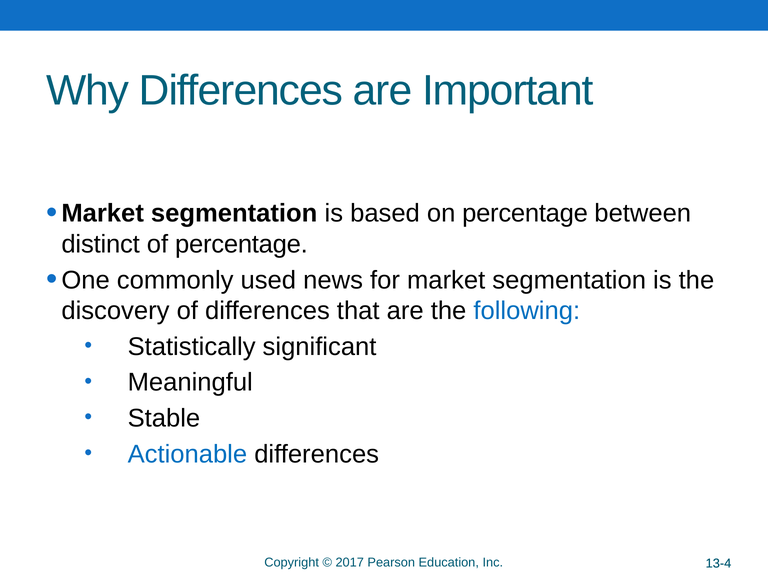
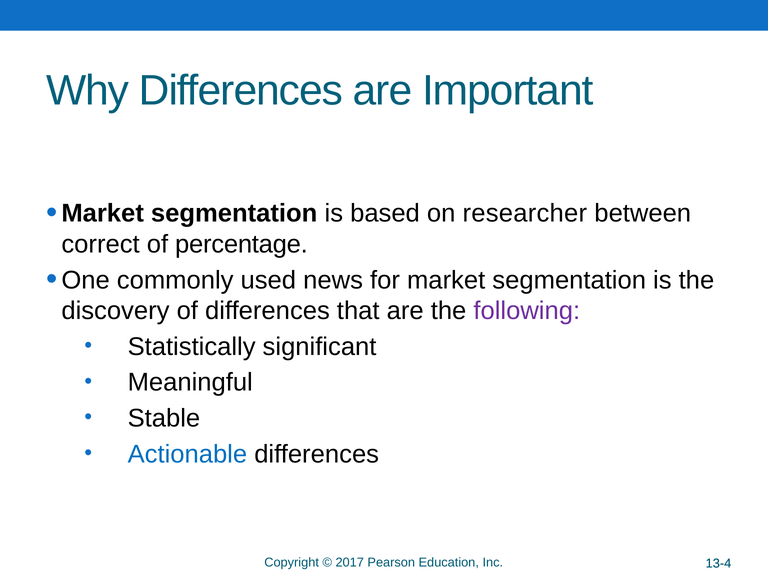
on percentage: percentage -> researcher
distinct: distinct -> correct
following colour: blue -> purple
